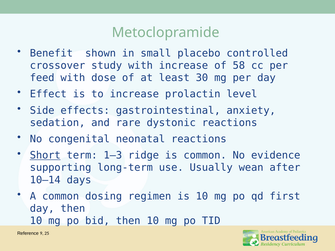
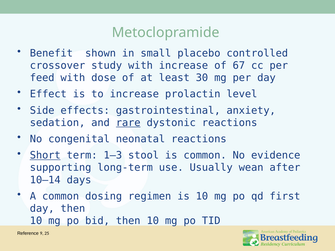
58: 58 -> 67
rare underline: none -> present
ridge: ridge -> stool
